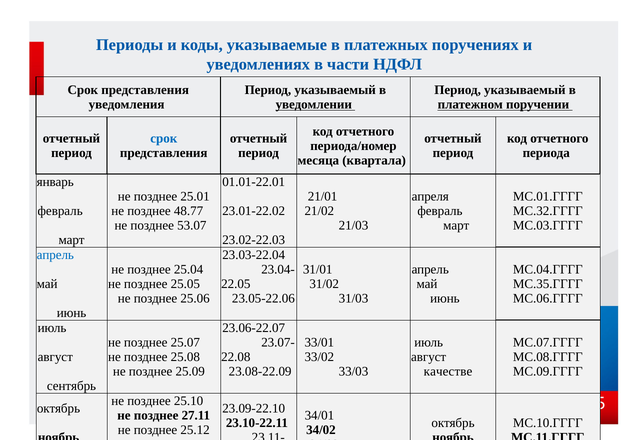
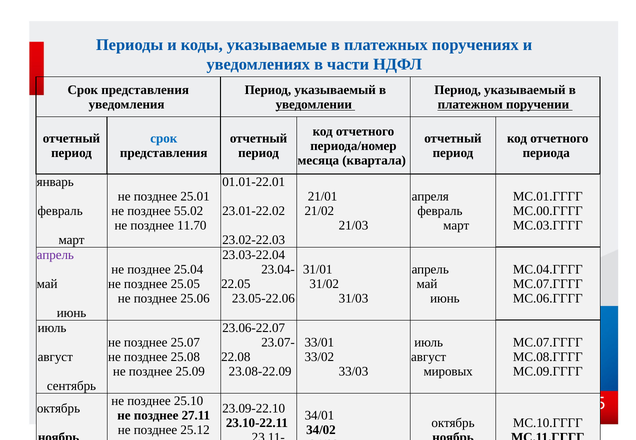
48.77: 48.77 -> 55.02
МС.32.ГГГГ: МС.32.ГГГГ -> МС.00.ГГГГ
53.07: 53.07 -> 11.70
апрель at (55, 255) colour: blue -> purple
МС.35.ГГГГ at (548, 284): МС.35.ГГГГ -> МС.07.ГГГГ
качестве: качестве -> мировых
